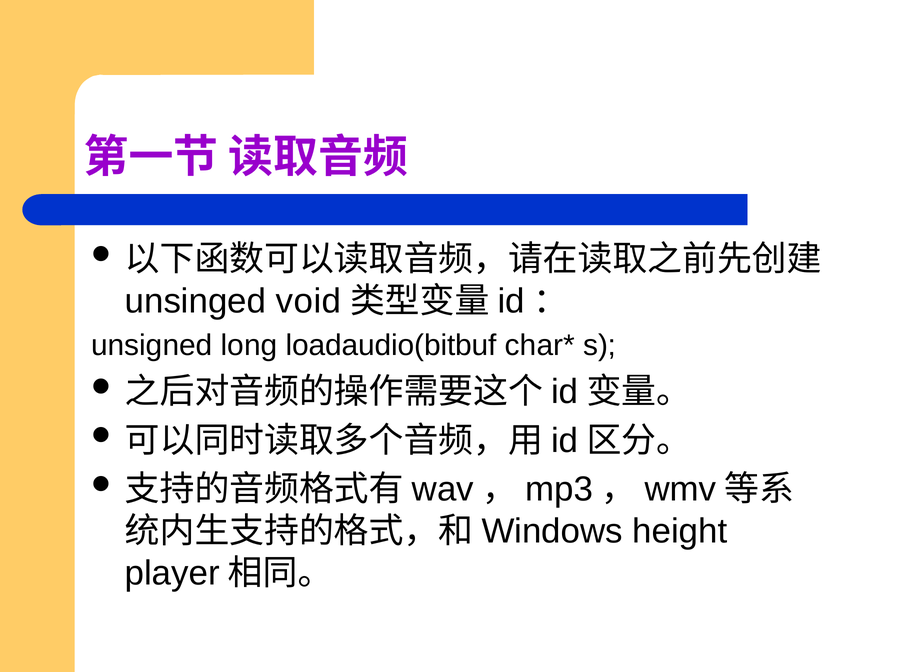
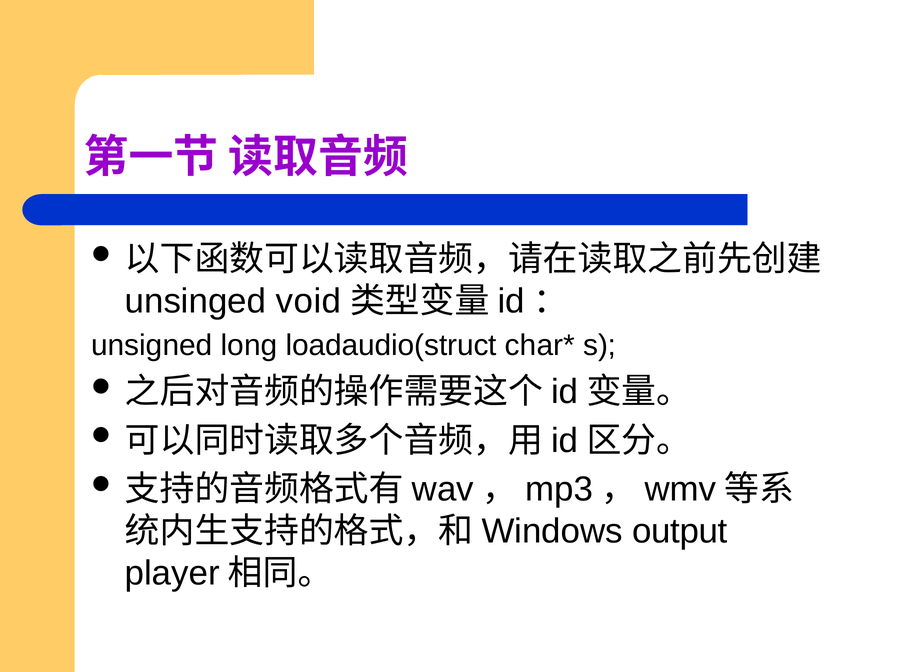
loadaudio(bitbuf: loadaudio(bitbuf -> loadaudio(struct
height: height -> output
